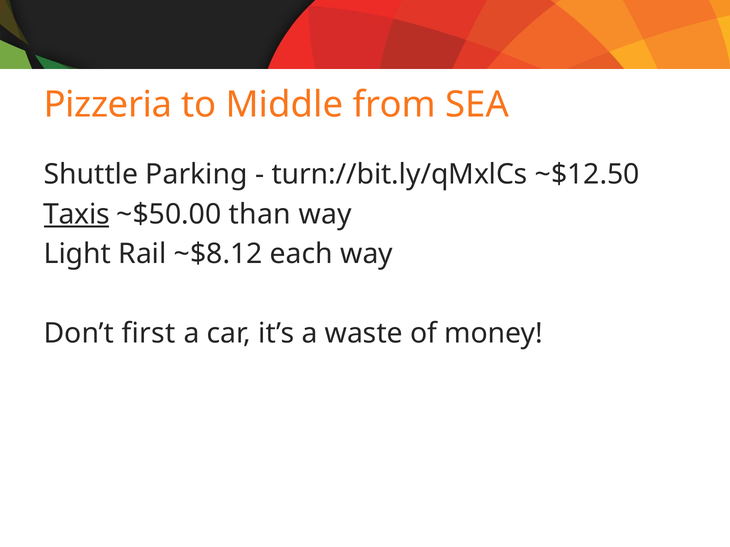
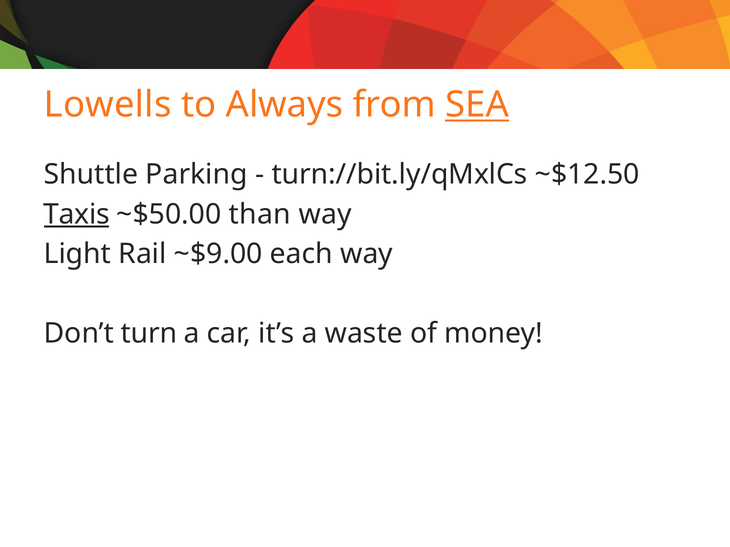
Pizzeria: Pizzeria -> Lowells
Middle: Middle -> Always
SEA underline: none -> present
~$8.12: ~$8.12 -> ~$9.00
first: first -> turn
